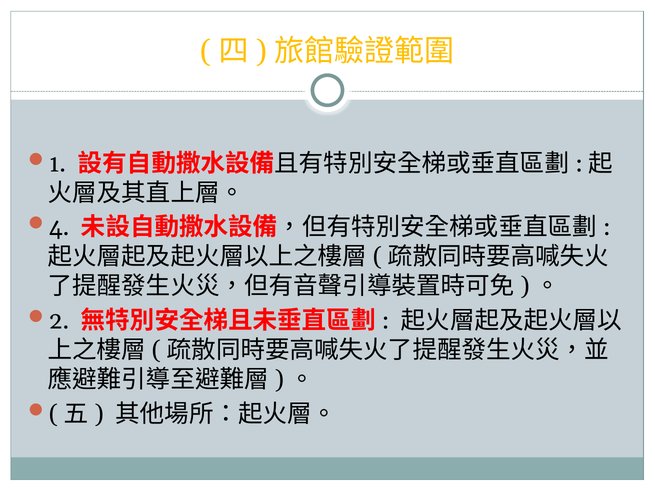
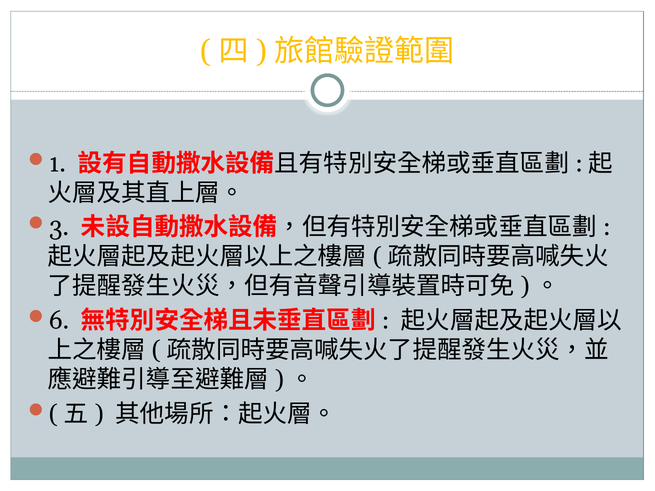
4: 4 -> 3
2: 2 -> 6
